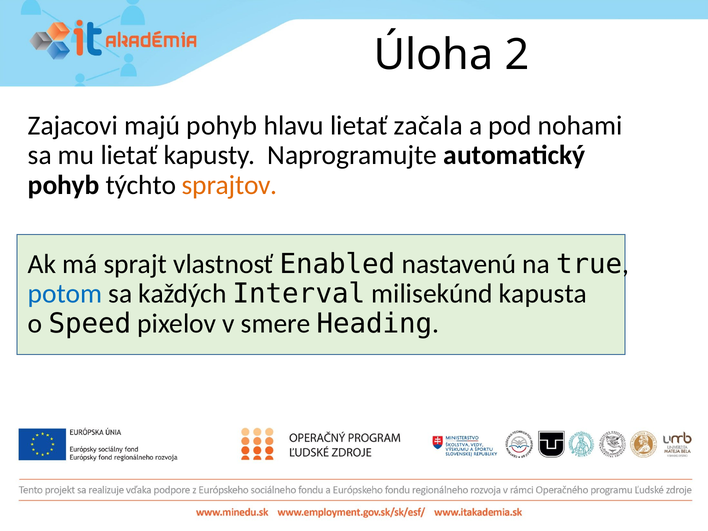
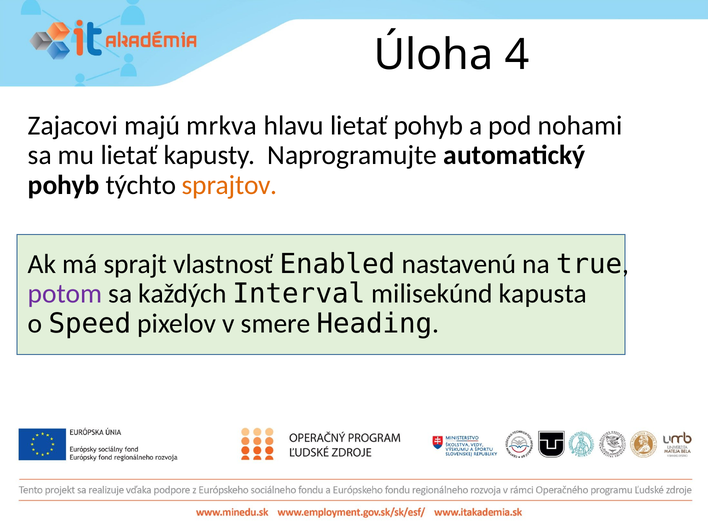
2: 2 -> 4
majú pohyb: pohyb -> mrkva
lietať začala: začala -> pohyb
potom colour: blue -> purple
